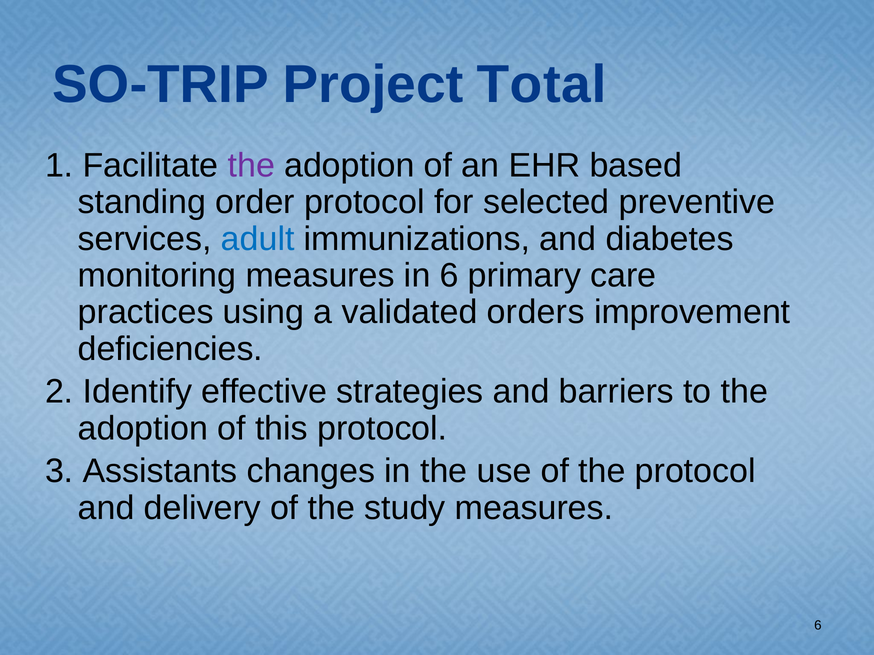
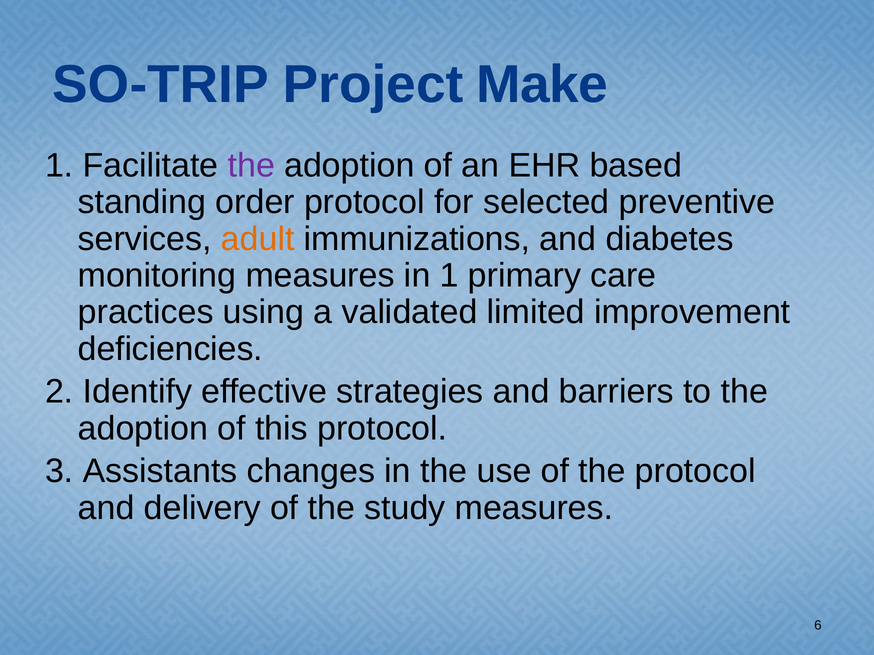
Total: Total -> Make
adult colour: blue -> orange
in 6: 6 -> 1
orders: orders -> limited
